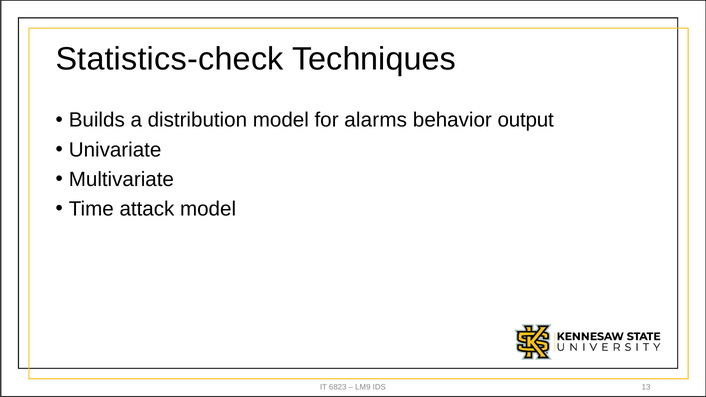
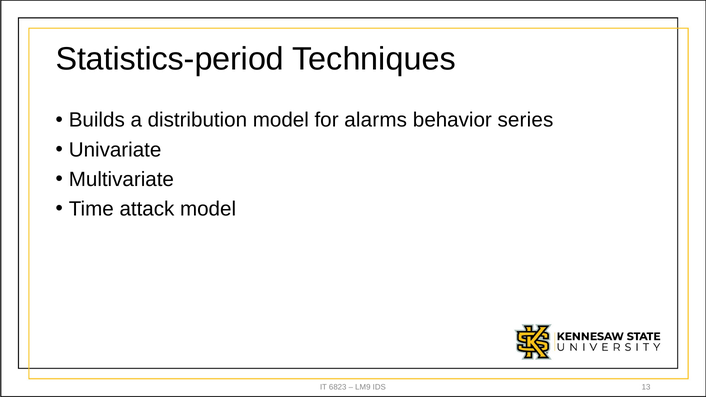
Statistics-check: Statistics-check -> Statistics-period
output: output -> series
